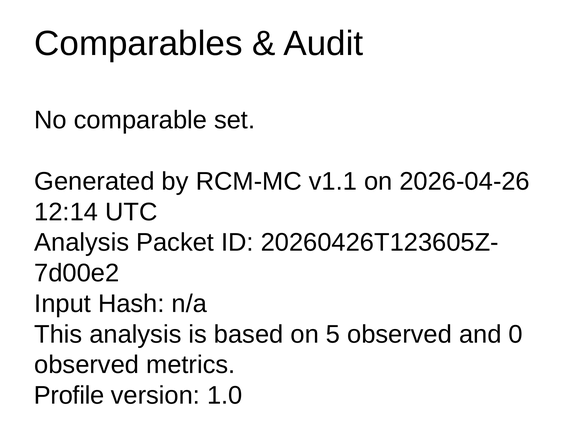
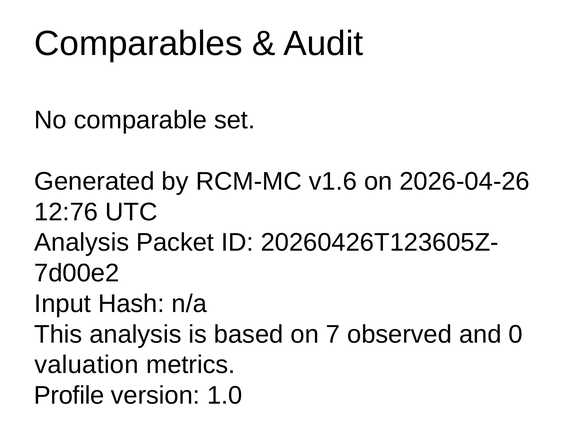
v1.1: v1.1 -> v1.6
12:14: 12:14 -> 12:76
5: 5 -> 7
observed at (87, 365): observed -> valuation
